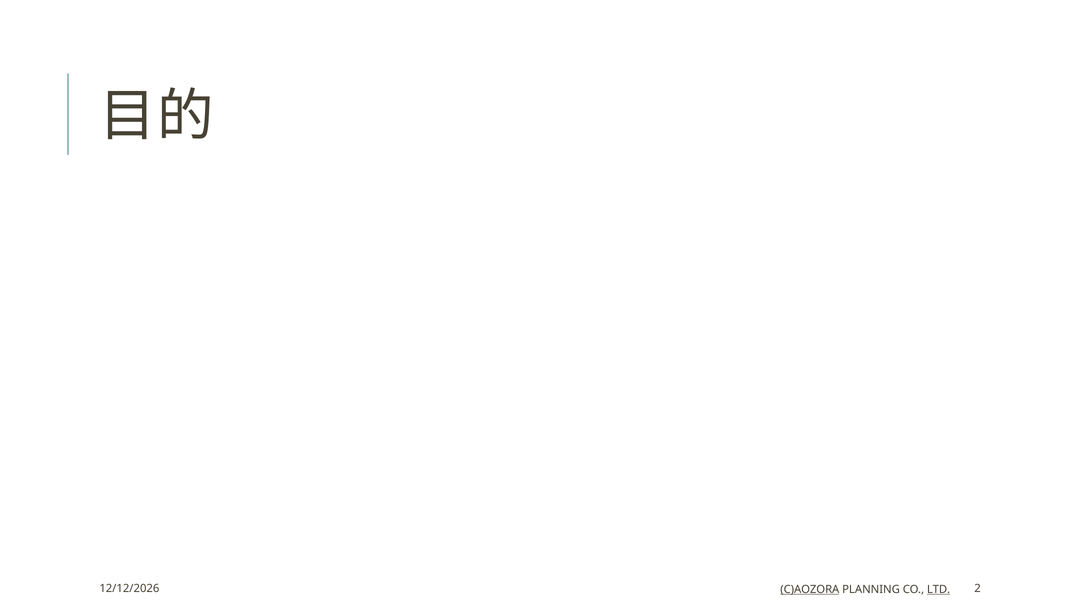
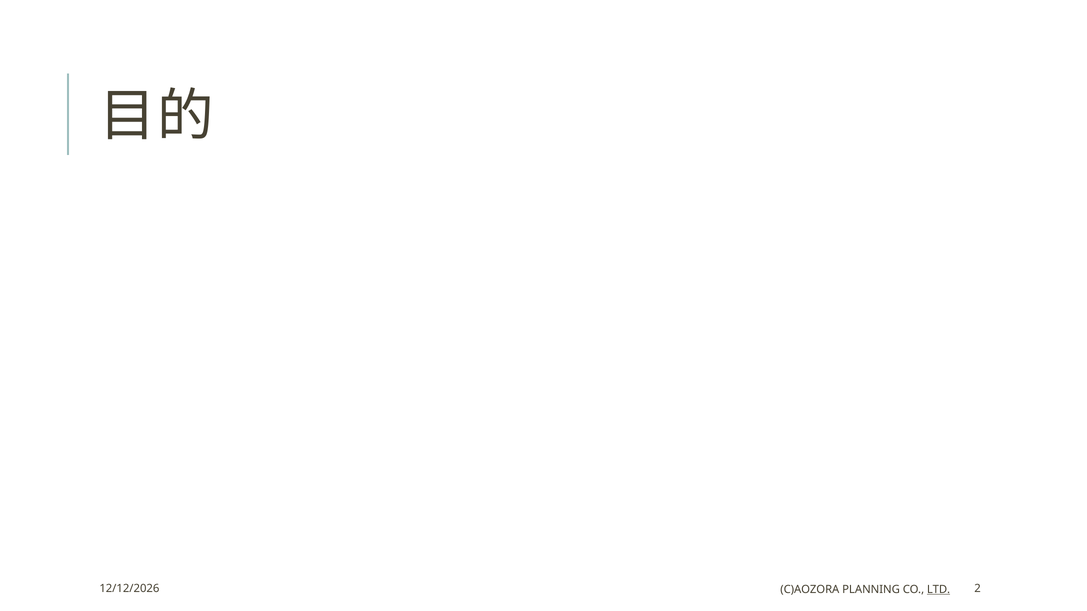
C)AOZORA underline: present -> none
